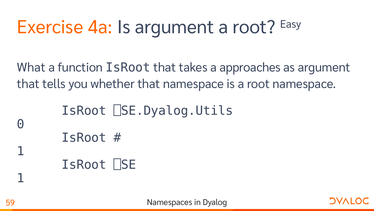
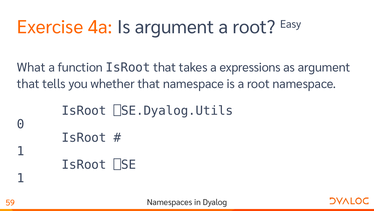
approaches: approaches -> expressions
